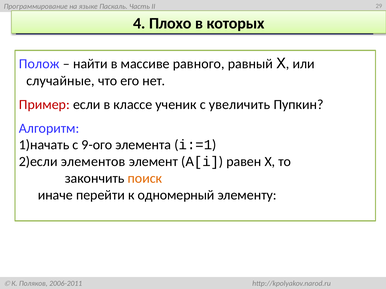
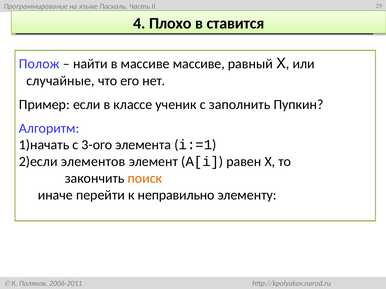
которых: которых -> ставится
массиве равного: равного -> массиве
Пример colour: red -> black
увеличить: увеличить -> заполнить
9-ого: 9-ого -> 3-ого
одномерный: одномерный -> неправильно
